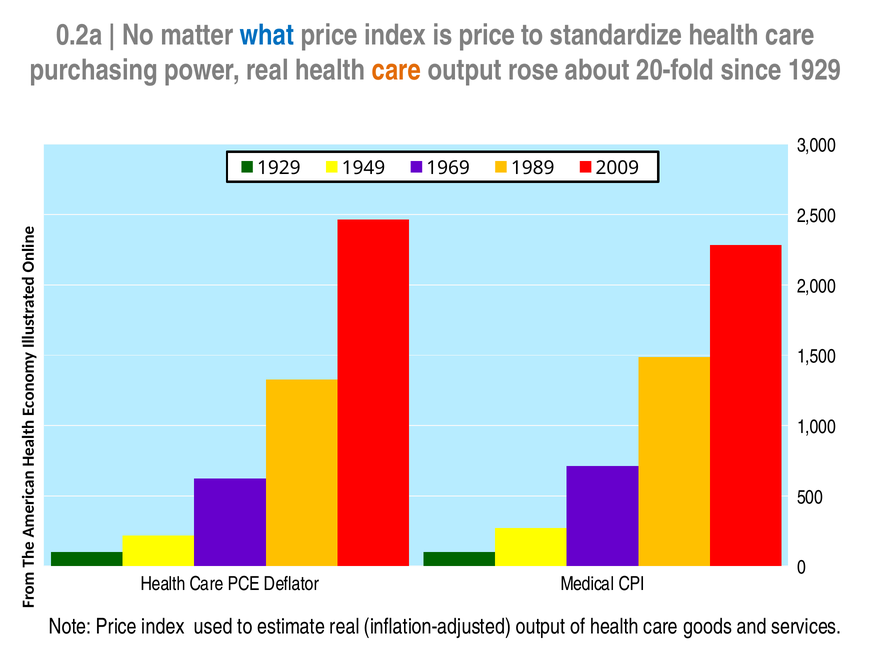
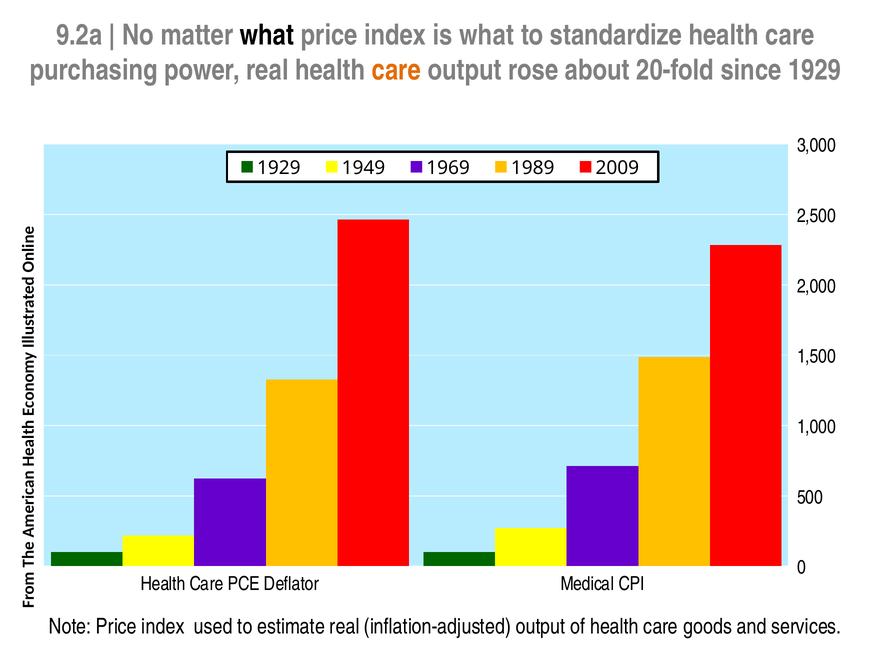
0.2a: 0.2a -> 9.2a
what at (267, 35) colour: blue -> black
is price: price -> what
